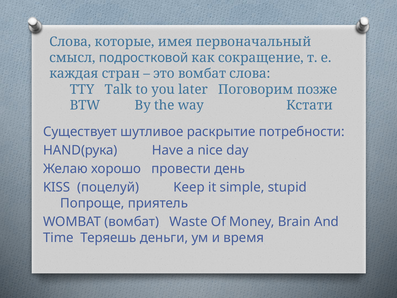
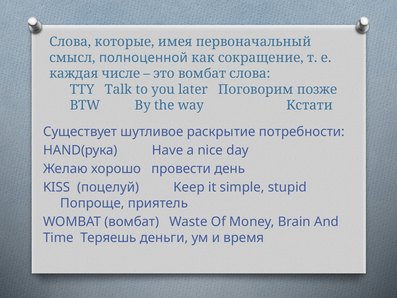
подростковой: подростковой -> полноценной
стран: стран -> числе
